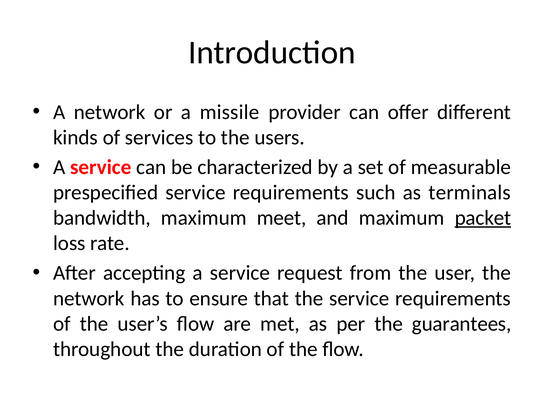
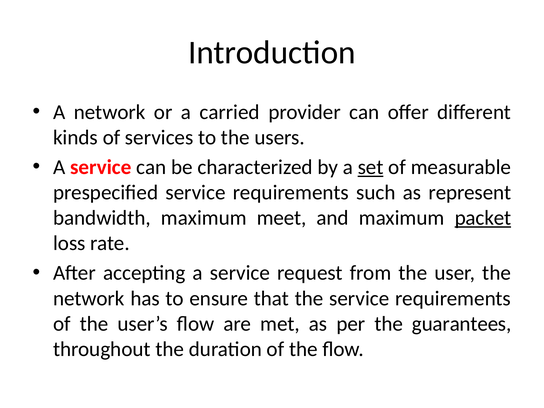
missile: missile -> carried
set underline: none -> present
terminals: terminals -> represent
